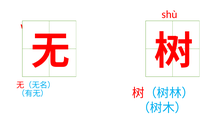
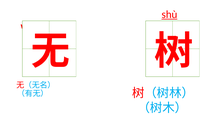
shù underline: none -> present
